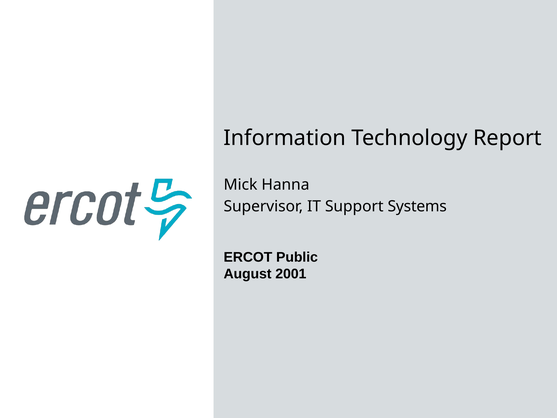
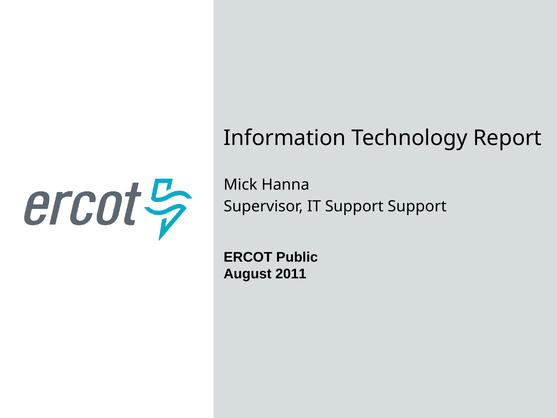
Support Systems: Systems -> Support
2001: 2001 -> 2011
